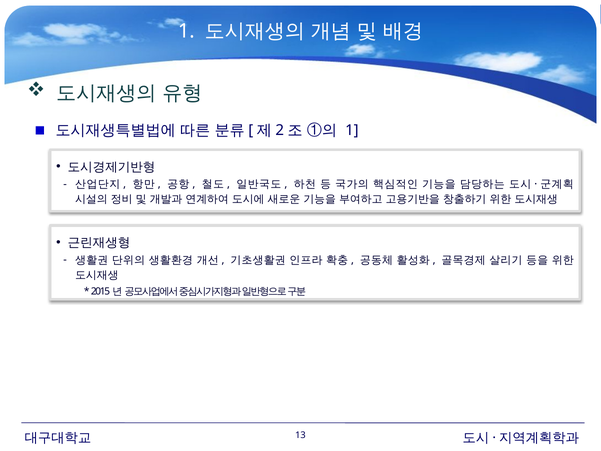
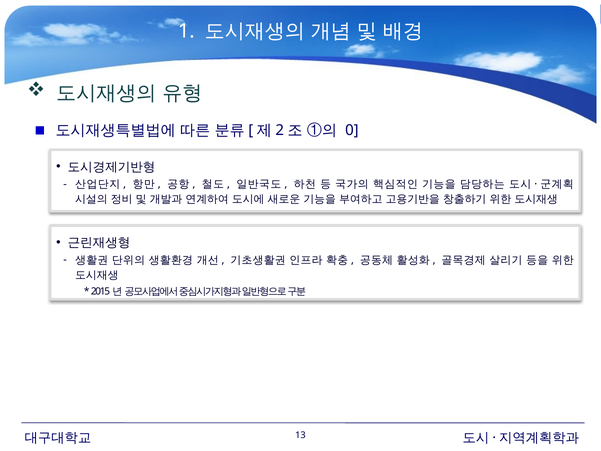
1 at (352, 130): 1 -> 0
